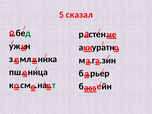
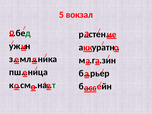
сказал: сказал -> вокзал
